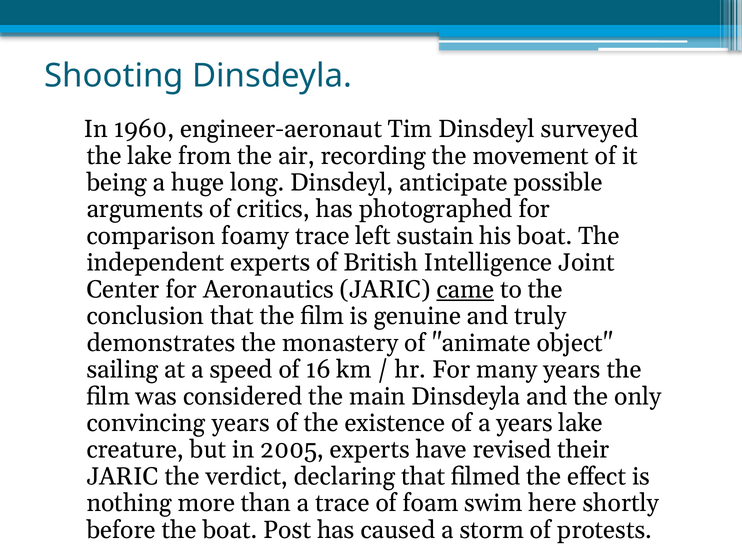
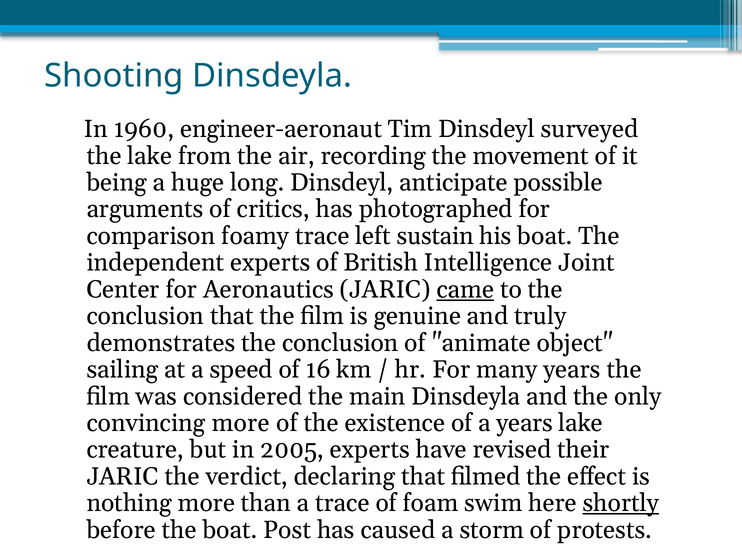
demonstrates the monastery: monastery -> conclusion
convincing years: years -> more
shortly underline: none -> present
